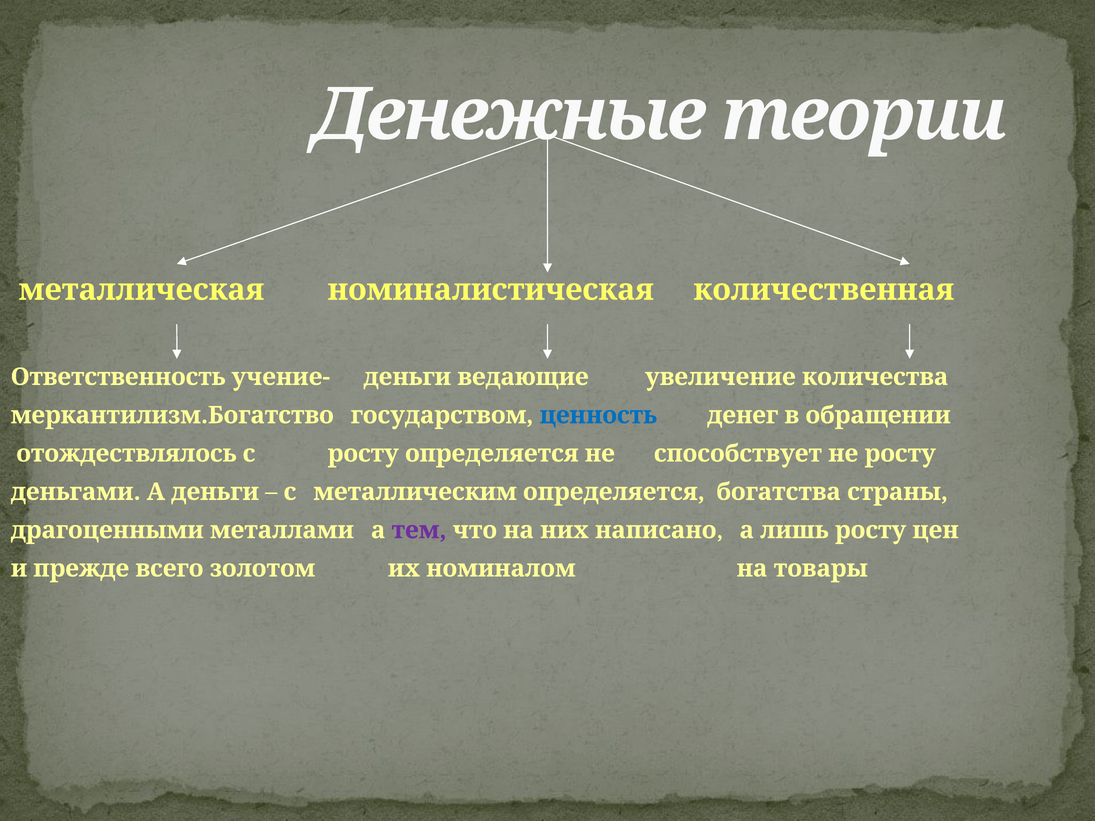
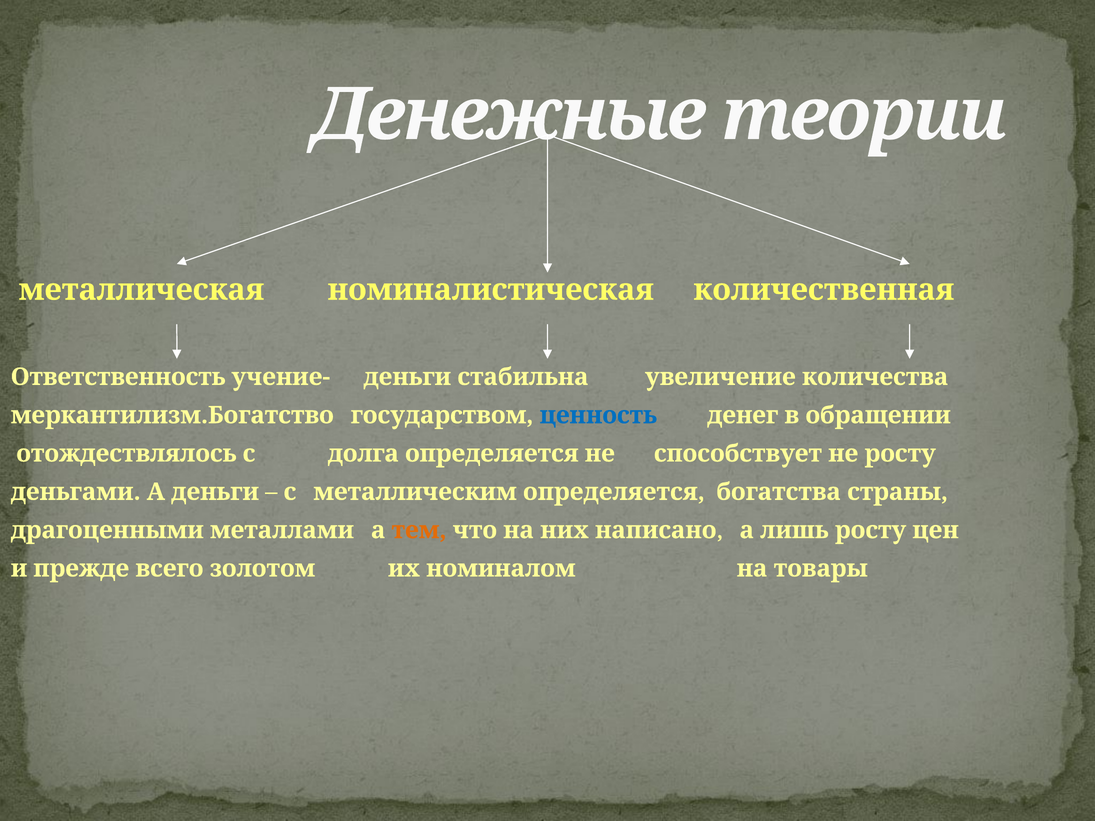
ведающие: ведающие -> стабильна
с росту: росту -> долга
тем colour: purple -> orange
